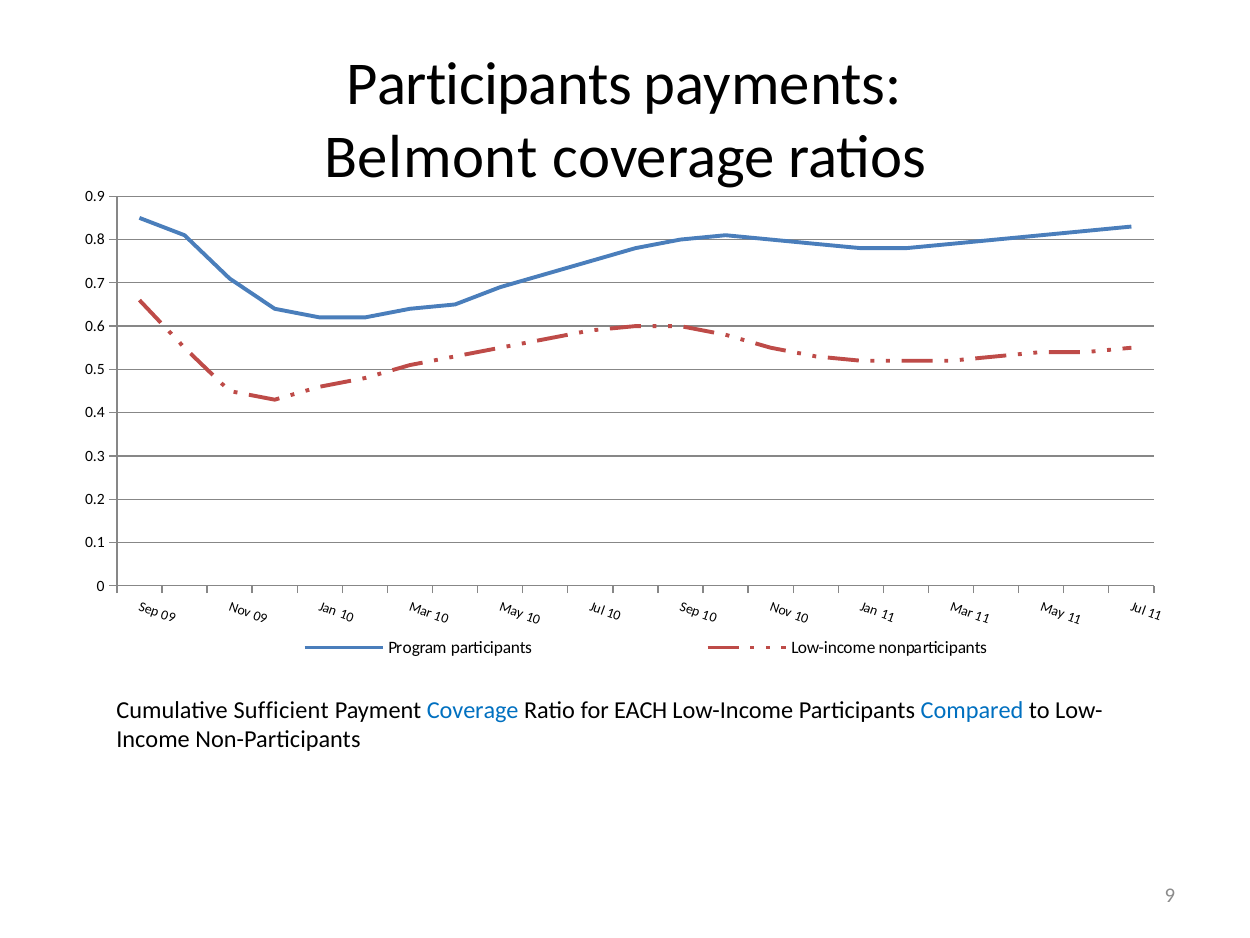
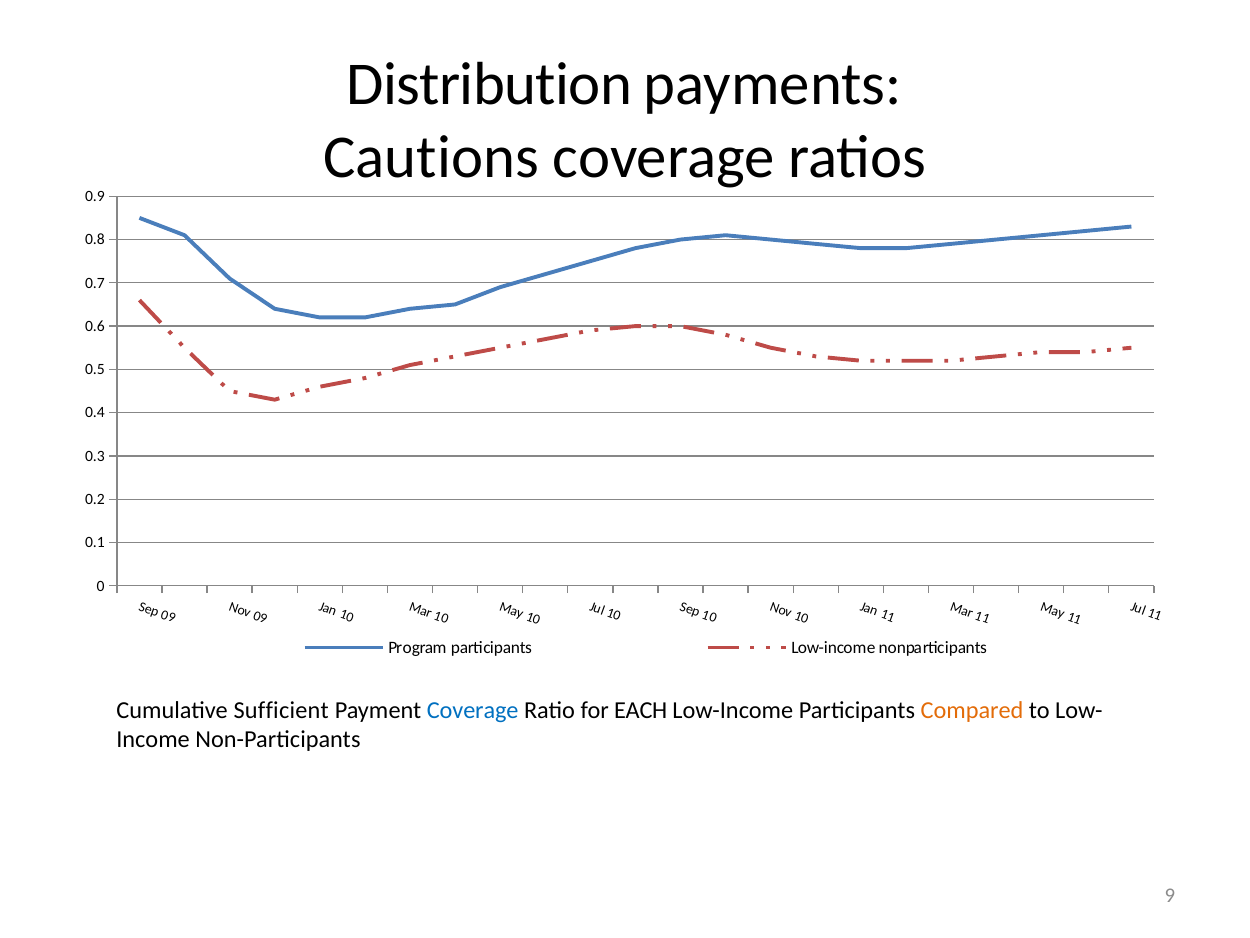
Participants at (489, 84): Participants -> Distribution
Belmont: Belmont -> Cautions
Compared colour: blue -> orange
